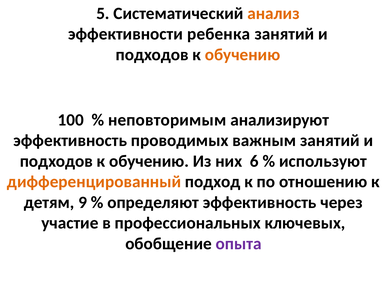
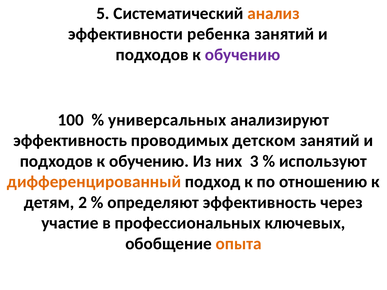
обучению at (243, 55) colour: orange -> purple
неповторимым: неповторимым -> универсальных
важным: важным -> детском
6: 6 -> 3
9: 9 -> 2
опыта colour: purple -> orange
